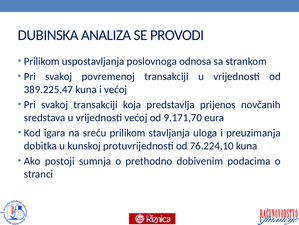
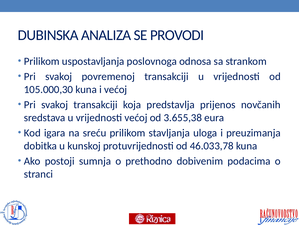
389.225,47: 389.225,47 -> 105.000,30
9.171,70: 9.171,70 -> 3.655,38
76.224,10: 76.224,10 -> 46.033,78
